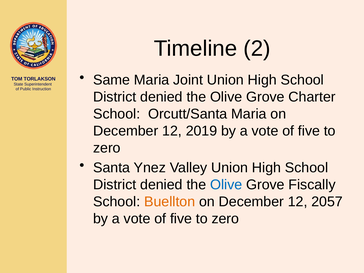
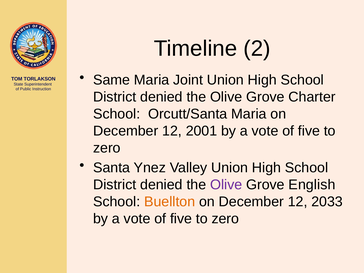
2019: 2019 -> 2001
Olive at (226, 185) colour: blue -> purple
Fiscally: Fiscally -> English
2057: 2057 -> 2033
